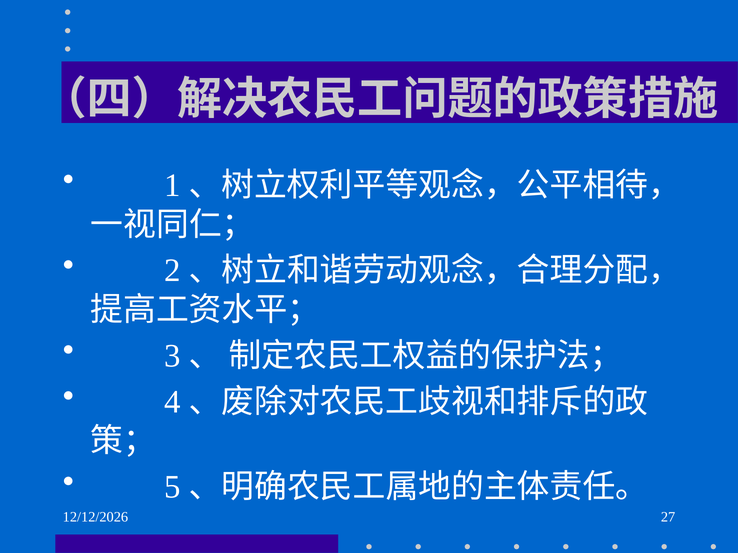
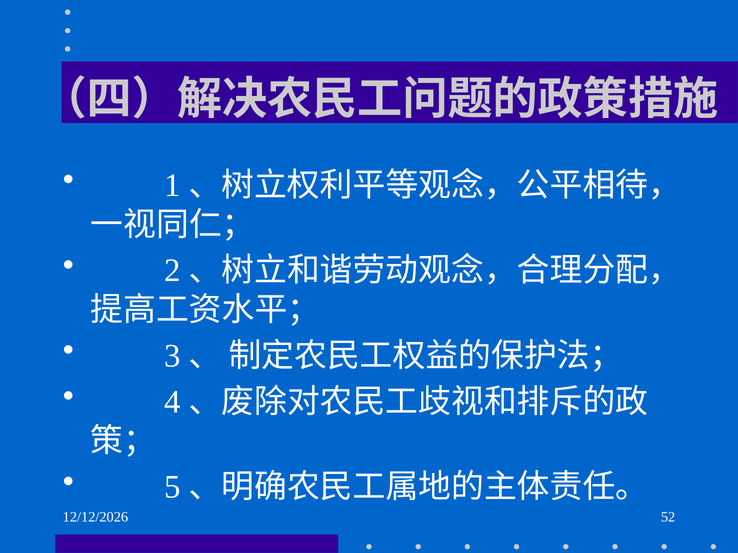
27: 27 -> 52
